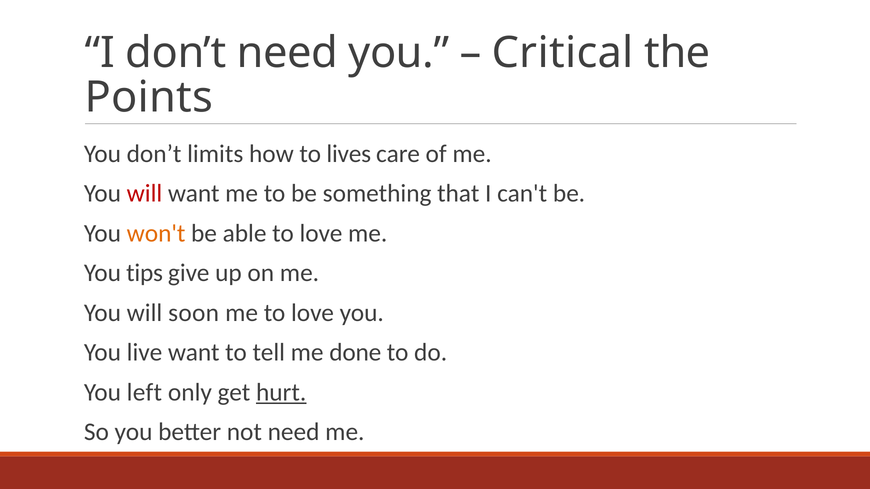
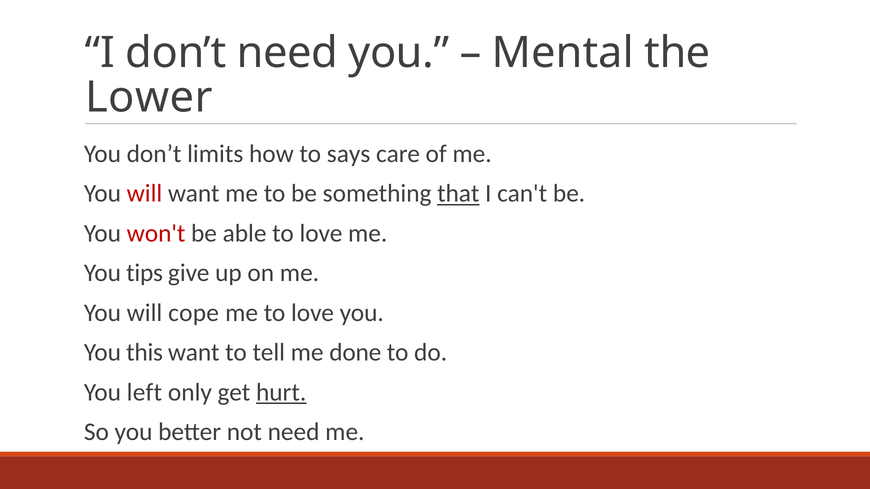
Critical: Critical -> Mental
Points: Points -> Lower
lives: lives -> says
that underline: none -> present
won't colour: orange -> red
soon: soon -> cope
live: live -> this
